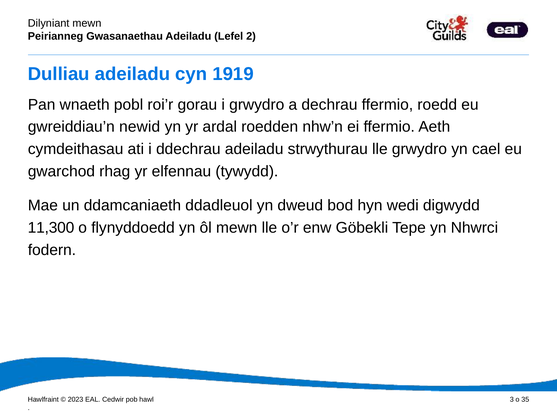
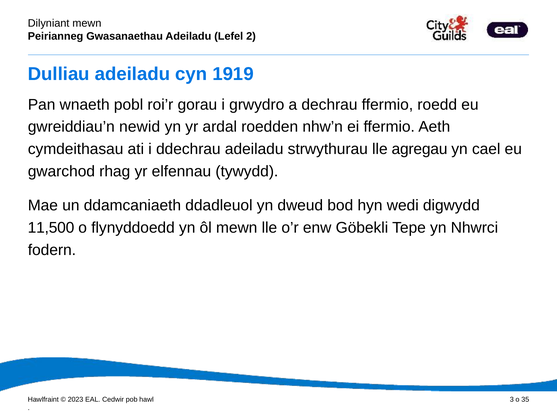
lle grwydro: grwydro -> agregau
11,300: 11,300 -> 11,500
